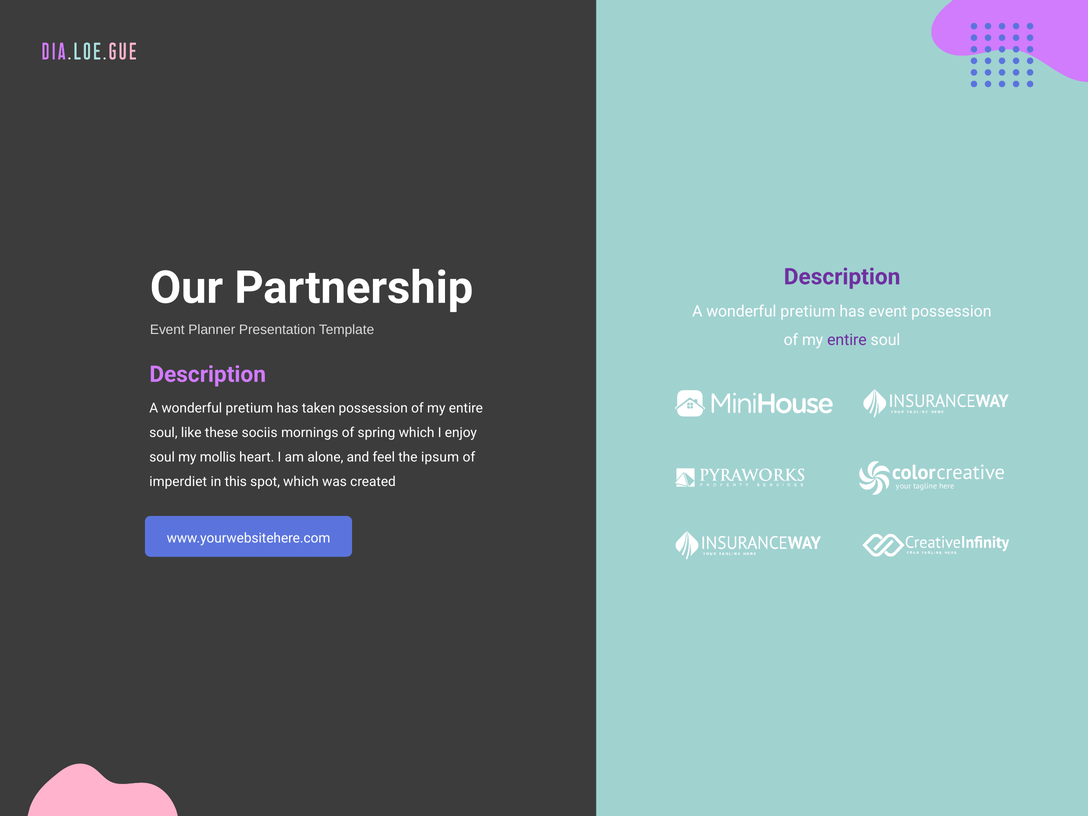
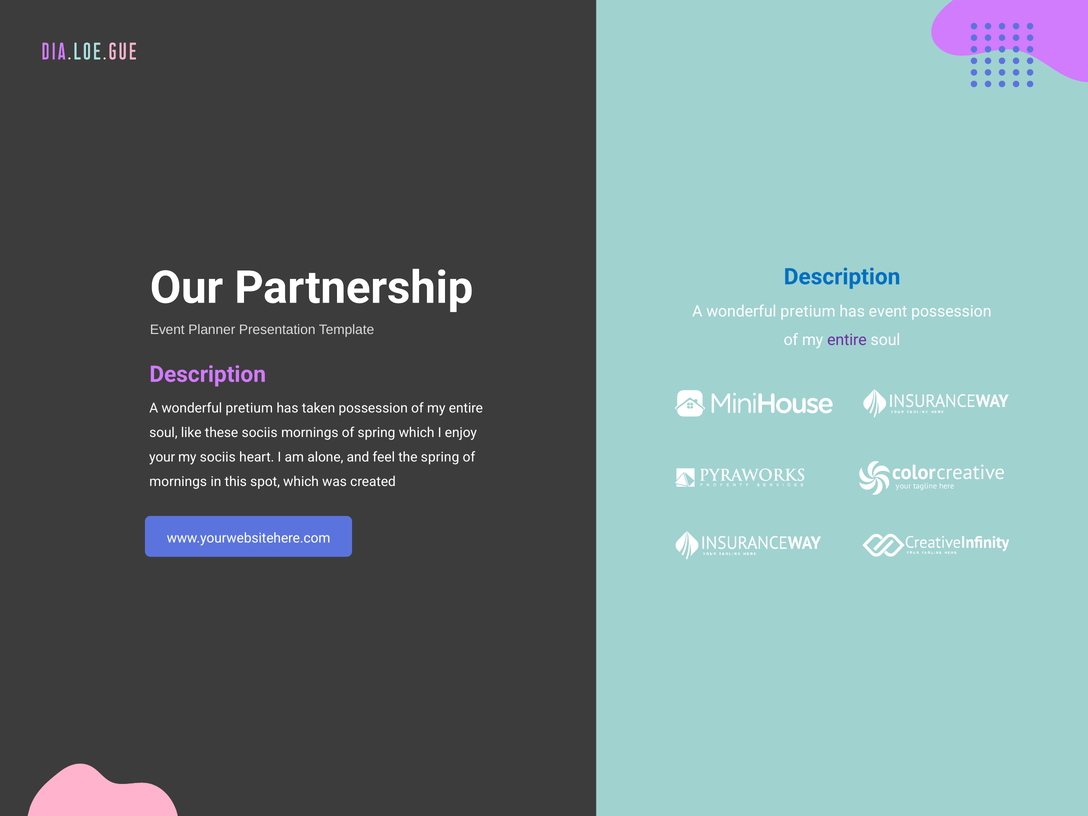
Description at (842, 277) colour: purple -> blue
soul at (162, 457): soul -> your
my mollis: mollis -> sociis
the ipsum: ipsum -> spring
imperdiet at (178, 482): imperdiet -> mornings
